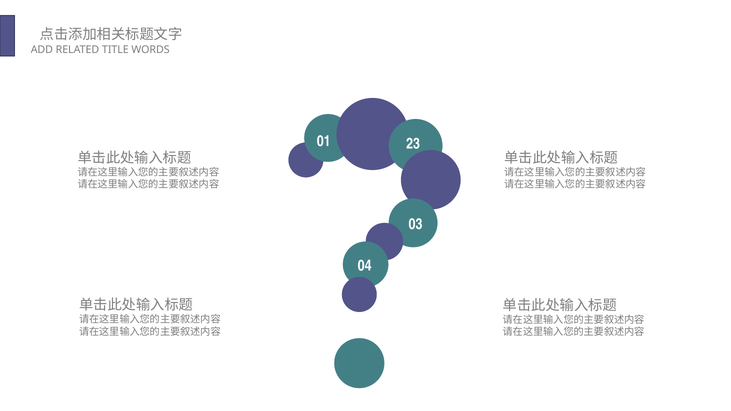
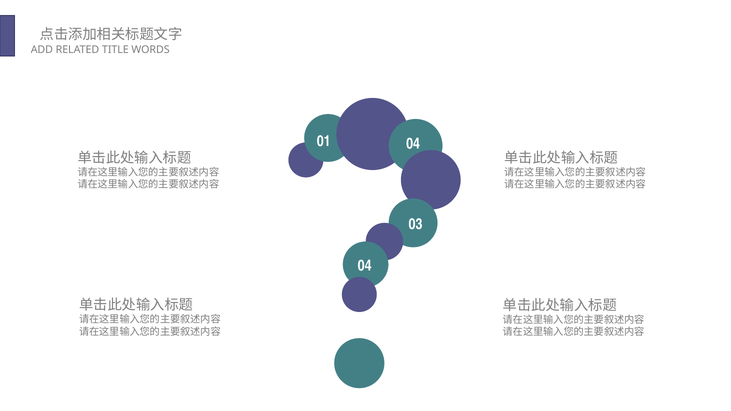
01 23: 23 -> 04
